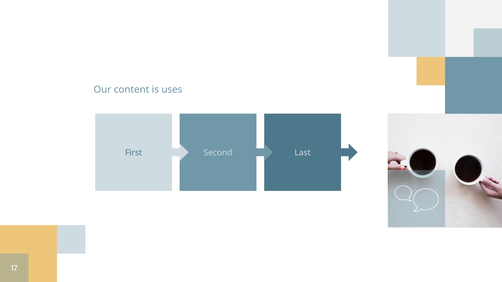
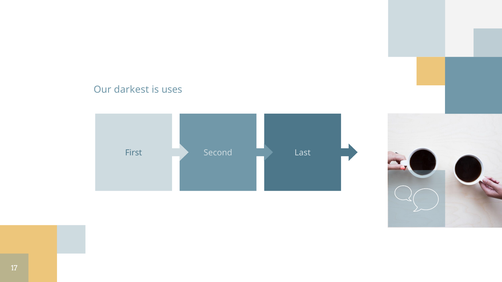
content: content -> darkest
